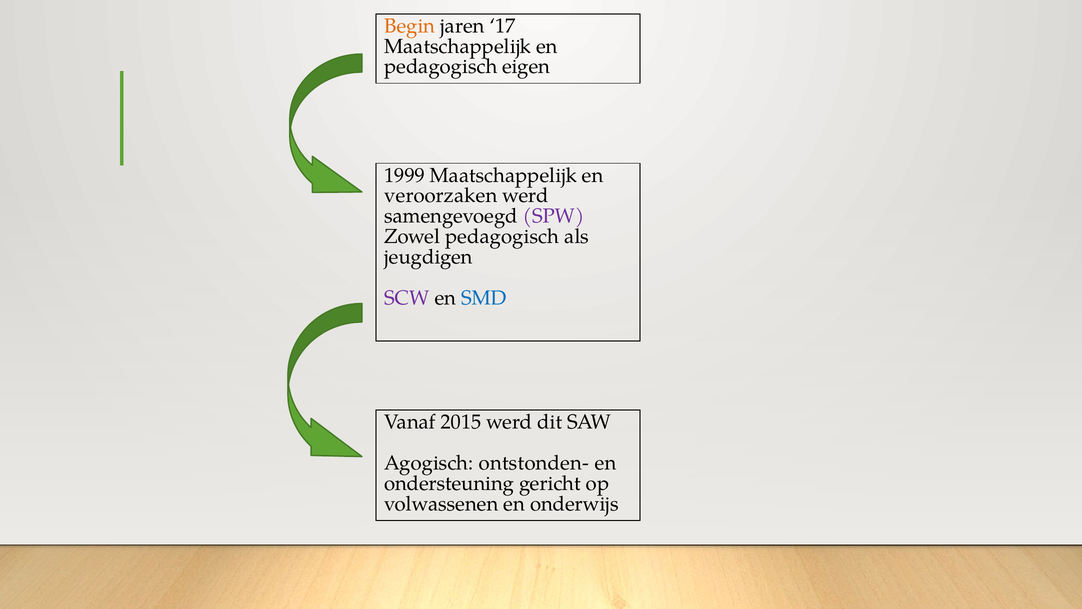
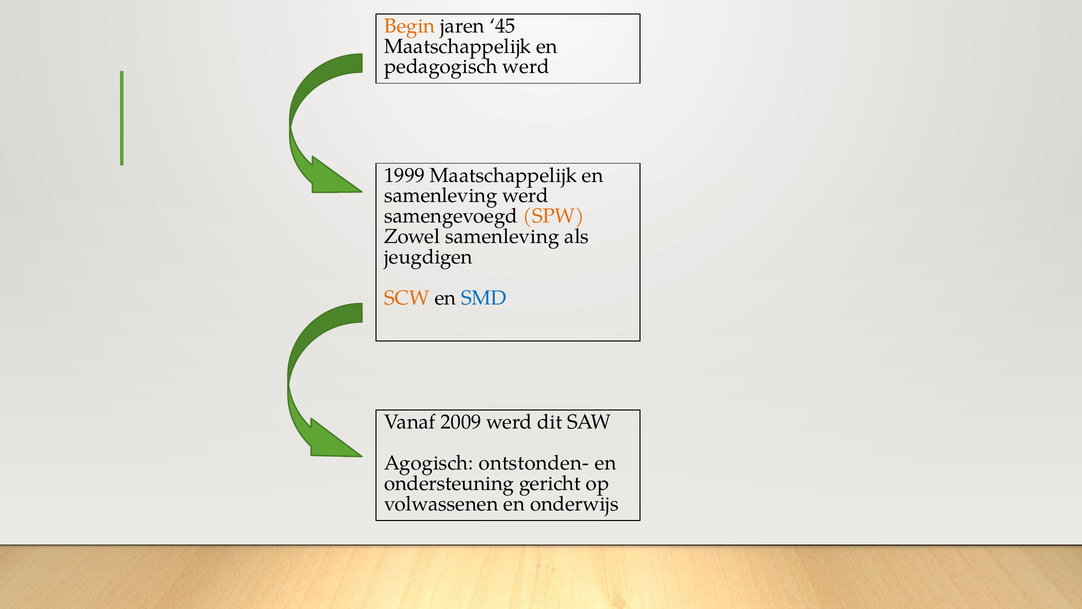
17: 17 -> 45
pedagogisch eigen: eigen -> werd
veroorzaken at (441, 196): veroorzaken -> samenleving
SPW colour: purple -> orange
Zowel pedagogisch: pedagogisch -> samenleving
SCW colour: purple -> orange
2015: 2015 -> 2009
